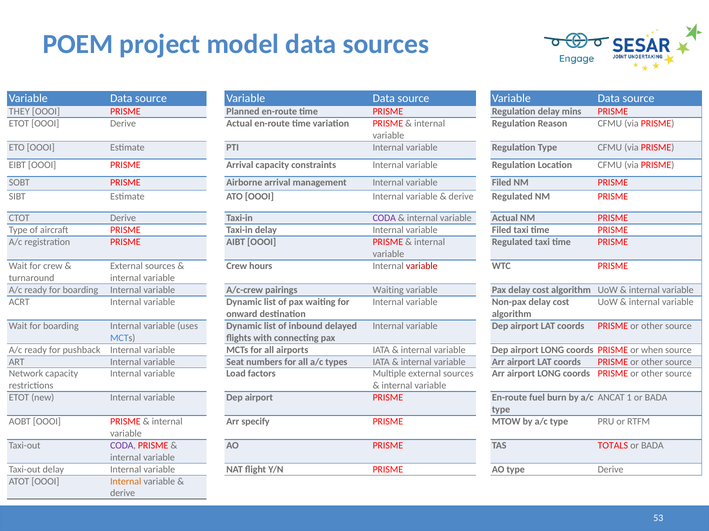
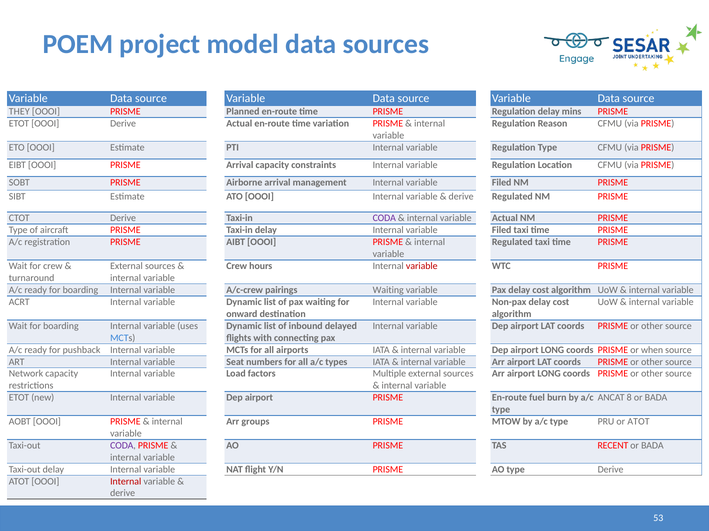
1: 1 -> 8
specify: specify -> groups
or RTFM: RTFM -> ATOT
TOTALS: TOTALS -> RECENT
Internal at (126, 482) colour: orange -> red
